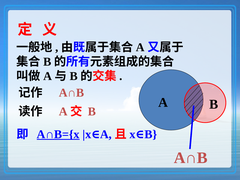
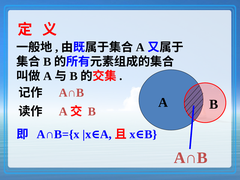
A∩B={x underline: present -> none
